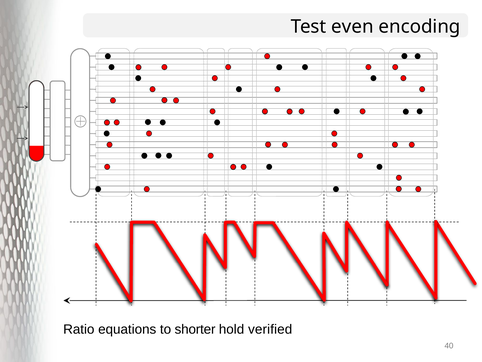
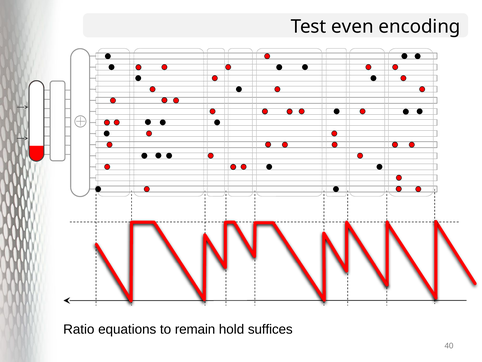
shorter: shorter -> remain
verified: verified -> suffices
